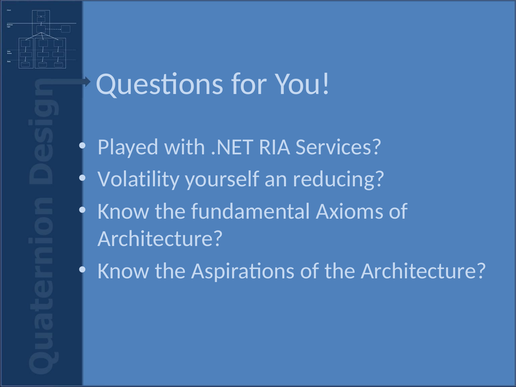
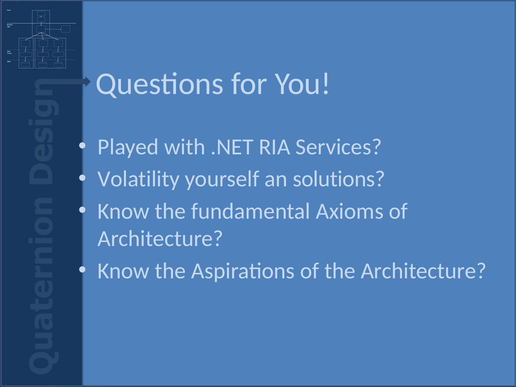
reducing: reducing -> solutions
